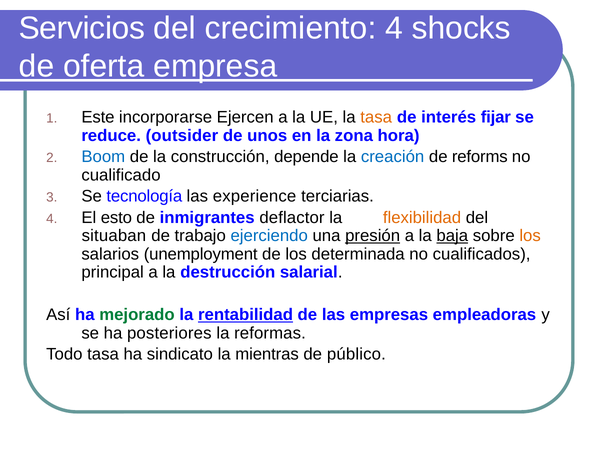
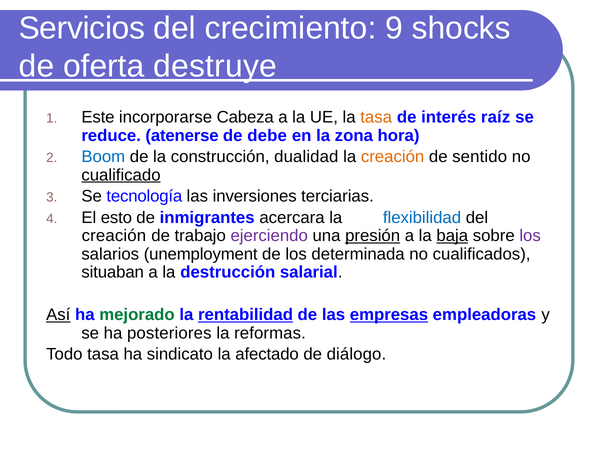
crecimiento 4: 4 -> 9
empresa: empresa -> destruye
Ejercen: Ejercen -> Cabeza
fijar: fijar -> raíz
outsider: outsider -> atenerse
unos: unos -> debe
depende: depende -> dualidad
creación at (393, 157) colour: blue -> orange
reforms: reforms -> sentido
cualificado underline: none -> present
experience: experience -> inversiones
deflactor: deflactor -> acercara
flexibilidad colour: orange -> blue
situaban at (114, 236): situaban -> creación
ejerciendo colour: blue -> purple
los at (530, 236) colour: orange -> purple
principal: principal -> situaban
Así underline: none -> present
empresas underline: none -> present
mientras: mientras -> afectado
público: público -> diálogo
